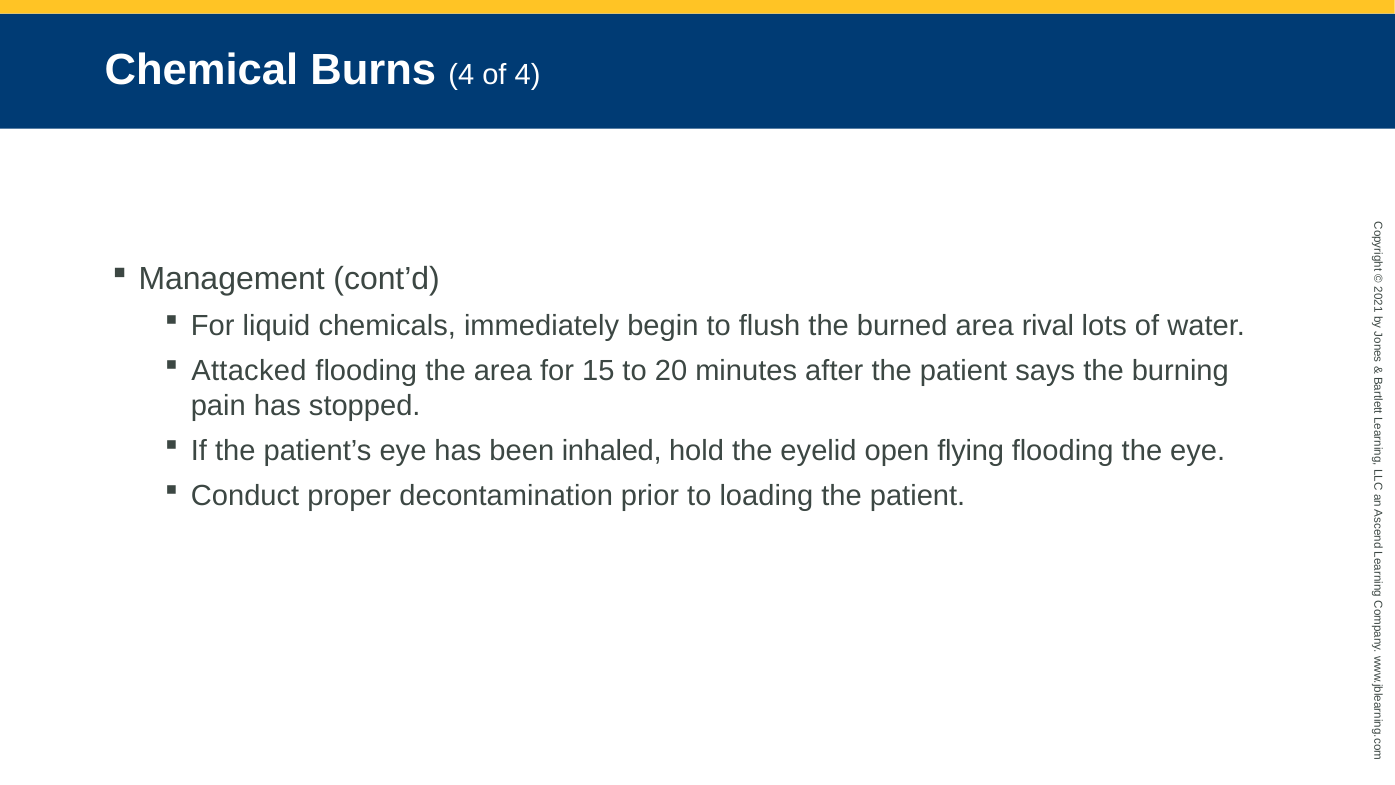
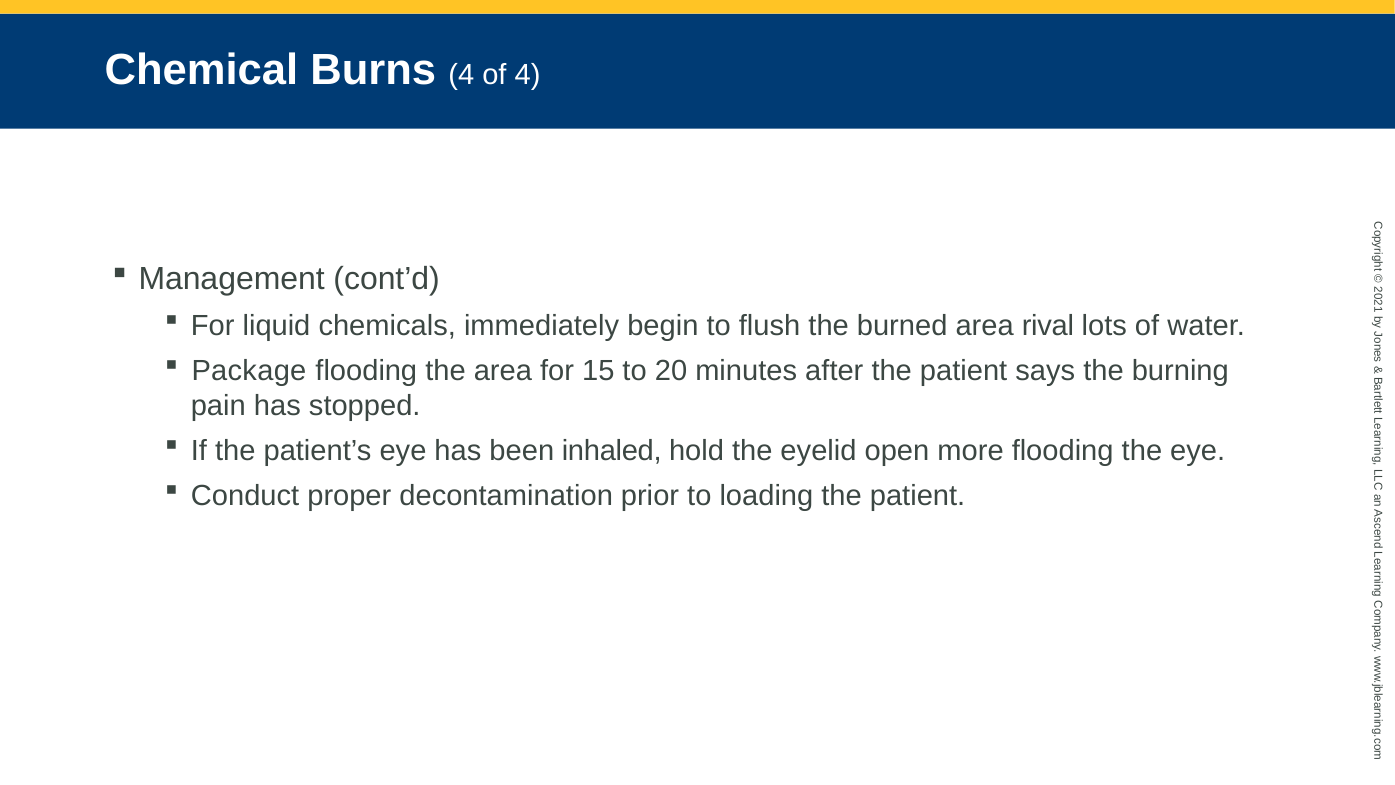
Attacked: Attacked -> Package
flying: flying -> more
